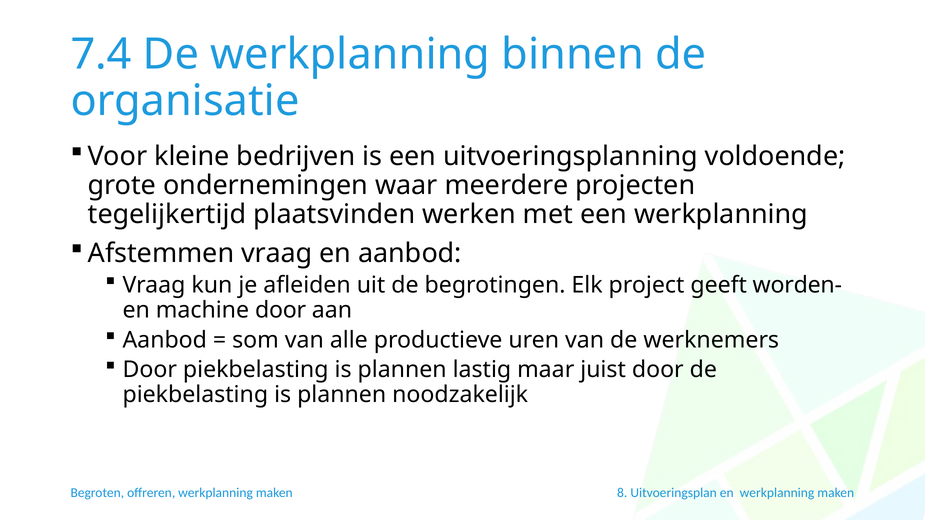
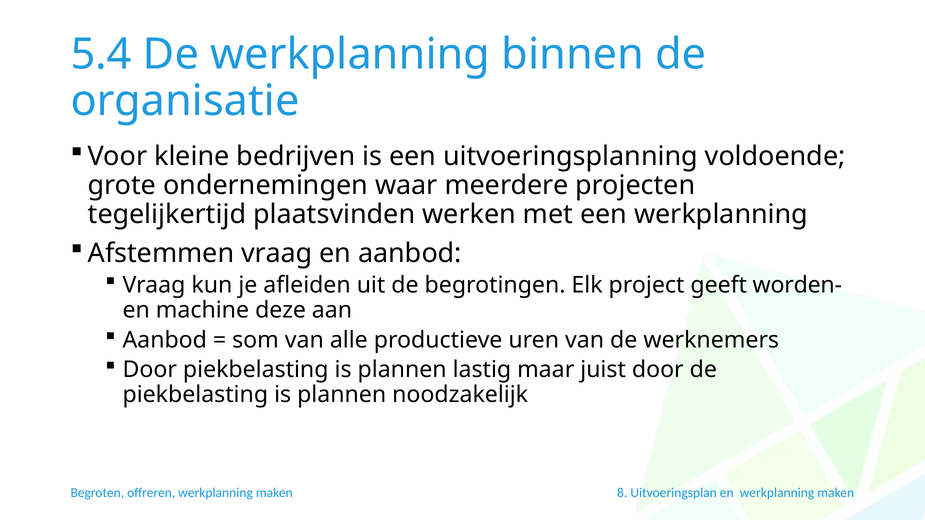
7.4: 7.4 -> 5.4
machine door: door -> deze
